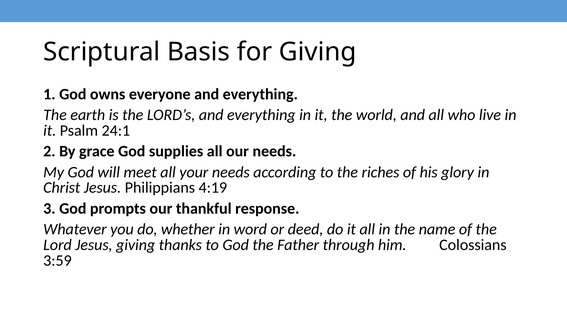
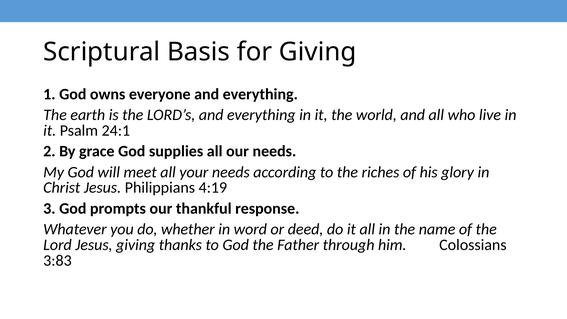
3:59: 3:59 -> 3:83
